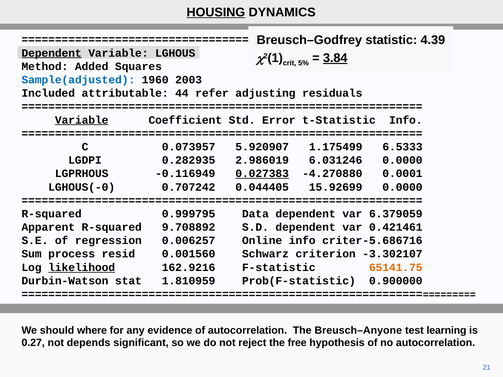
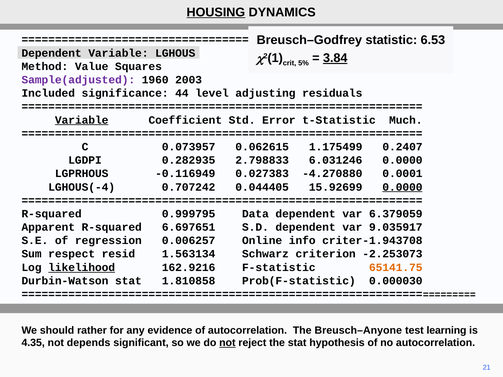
4.39: 4.39 -> 6.53
Dependent at (52, 53) underline: present -> none
Added: Added -> Value
Sample(adjusted colour: blue -> purple
attributable: attributable -> significance
refer: refer -> level
t-Statistic Info: Info -> Much
5.920907: 5.920907 -> 0.062615
6.5333: 6.5333 -> 0.2407
2.986019: 2.986019 -> 2.798833
0.027383 underline: present -> none
LGHOUS(-0: LGHOUS(-0 -> LGHOUS(-4
0.0000 at (402, 187) underline: none -> present
9.708892: 9.708892 -> 6.697651
0.421461: 0.421461 -> 9.035917
criter-5.686716: criter-5.686716 -> criter-1.943708
process: process -> respect
0.001560: 0.001560 -> 1.563134
-3.302107: -3.302107 -> -2.253073
1.810959: 1.810959 -> 1.810858
0.900000: 0.900000 -> 0.000030
where: where -> rather
0.27: 0.27 -> 4.35
not at (227, 343) underline: none -> present
the free: free -> stat
